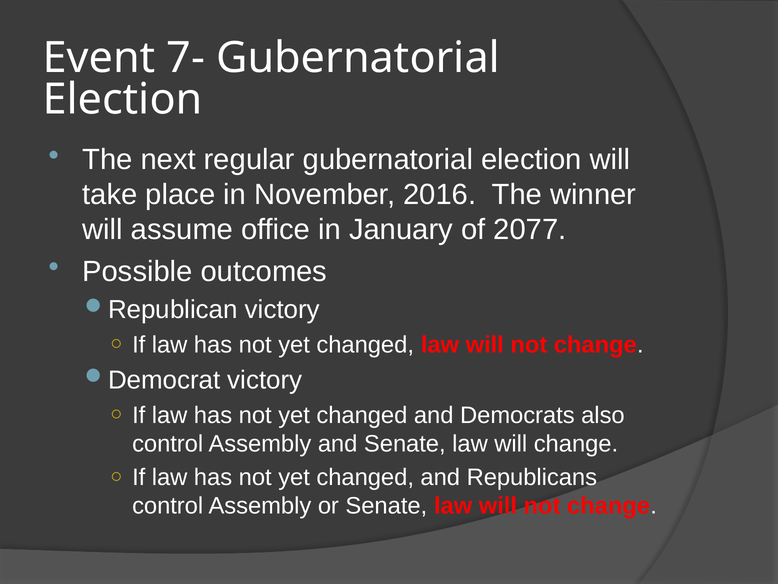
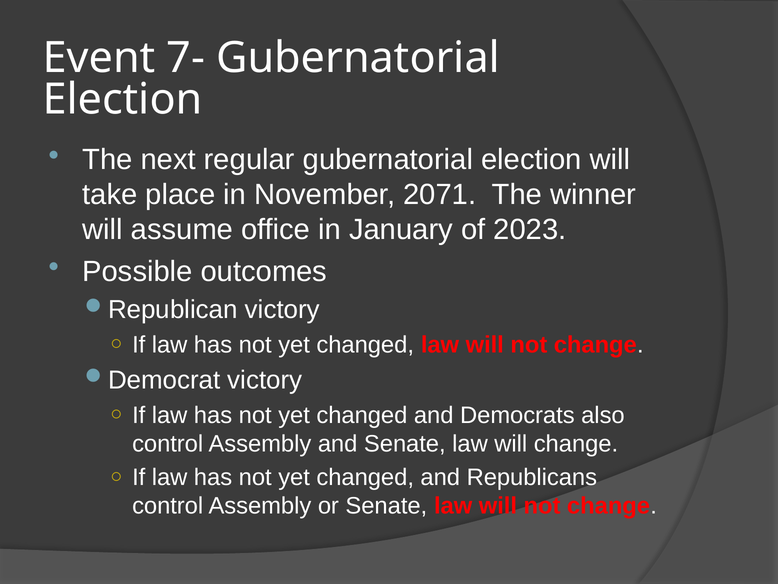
2016: 2016 -> 2071
2077: 2077 -> 2023
